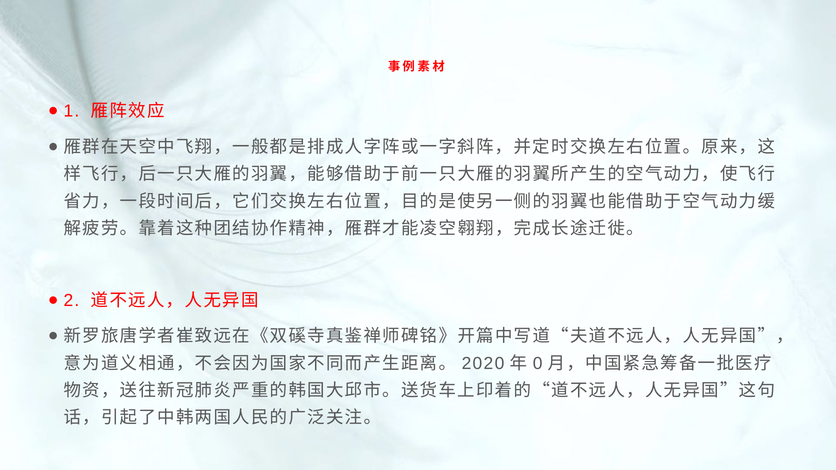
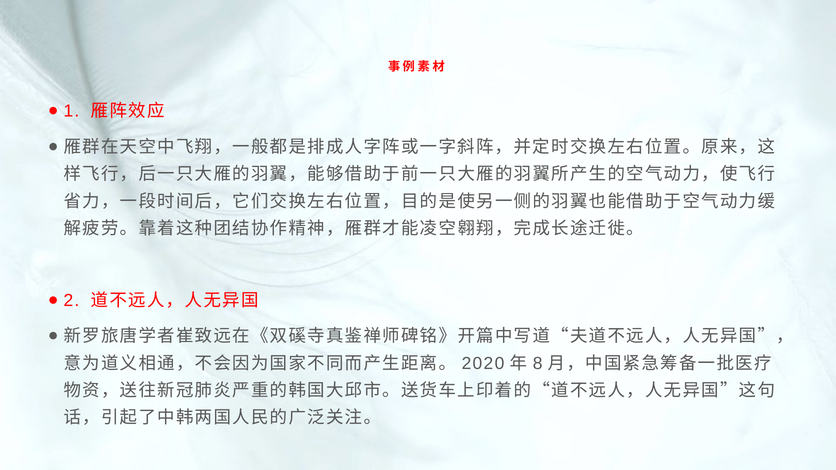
0: 0 -> 8
